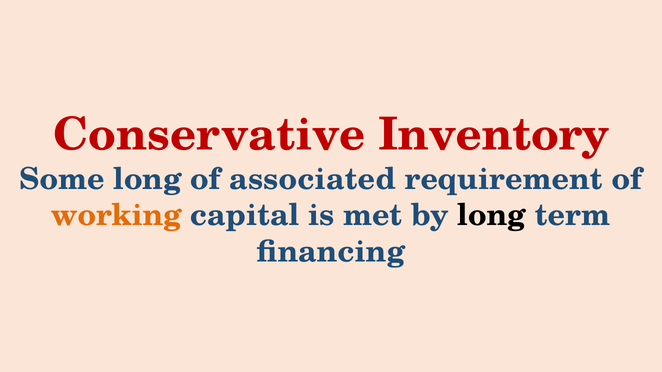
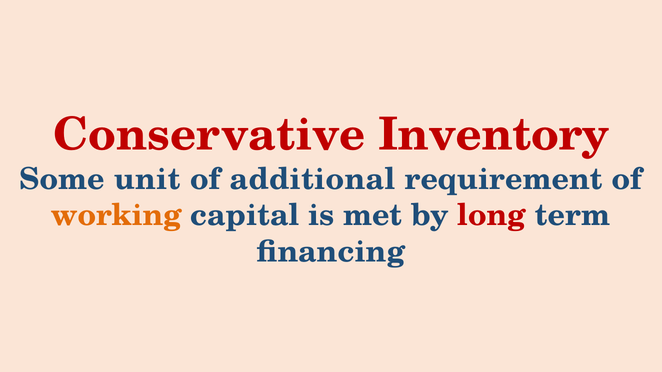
Some long: long -> unit
associated: associated -> additional
long at (492, 216) colour: black -> red
